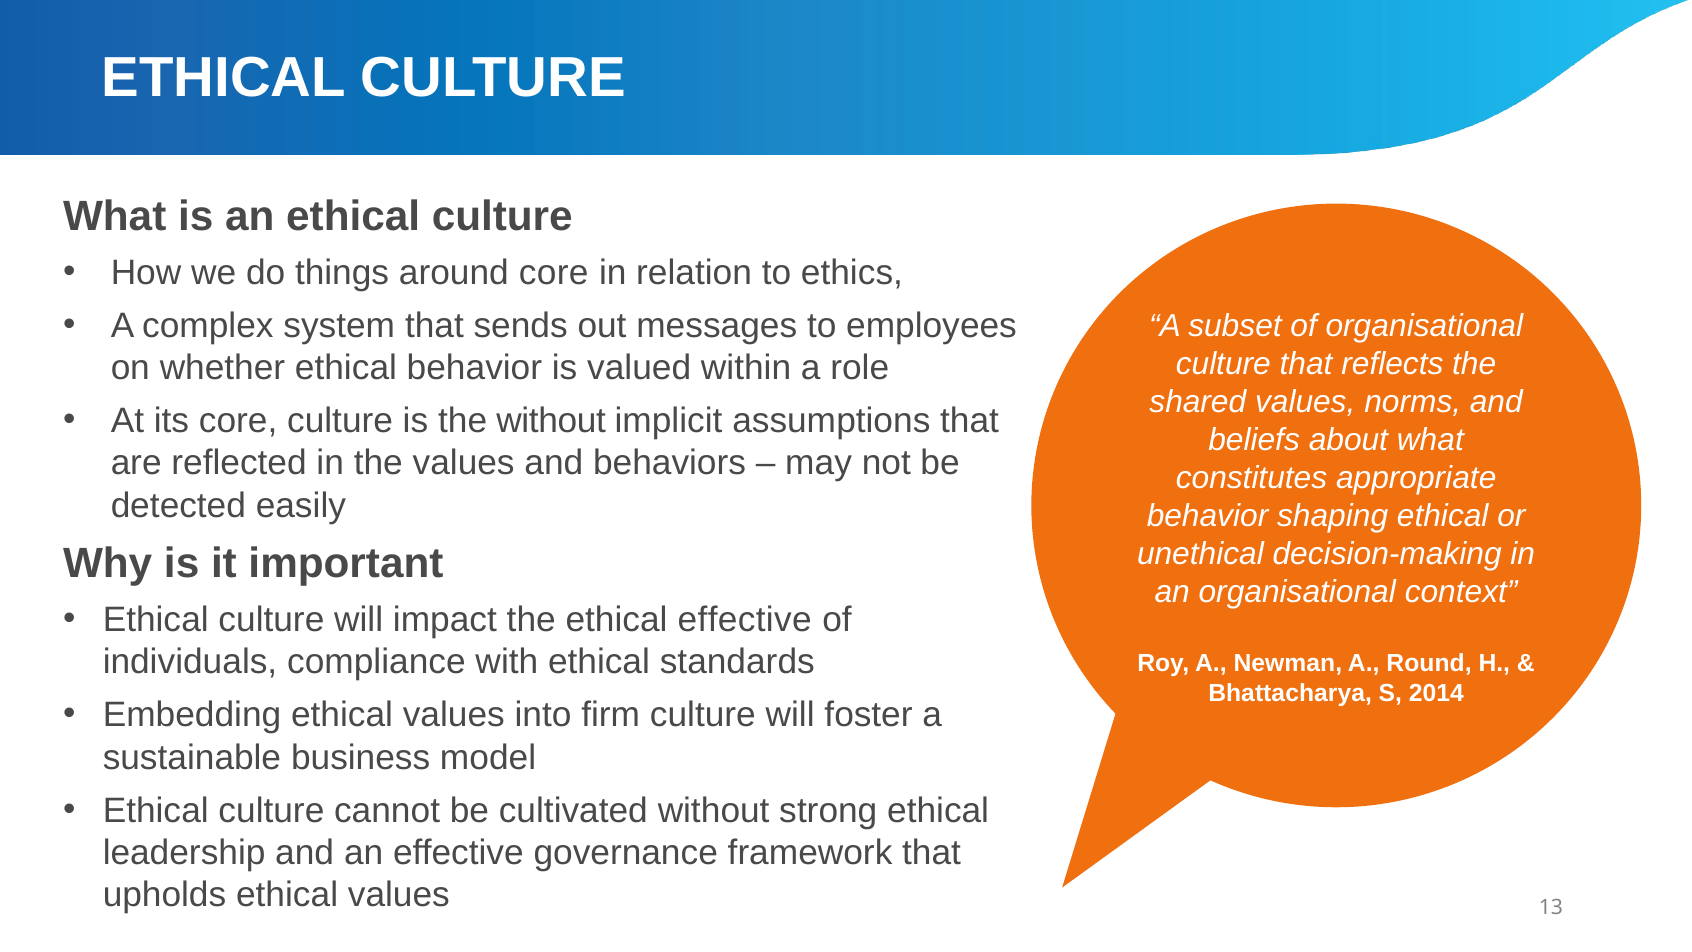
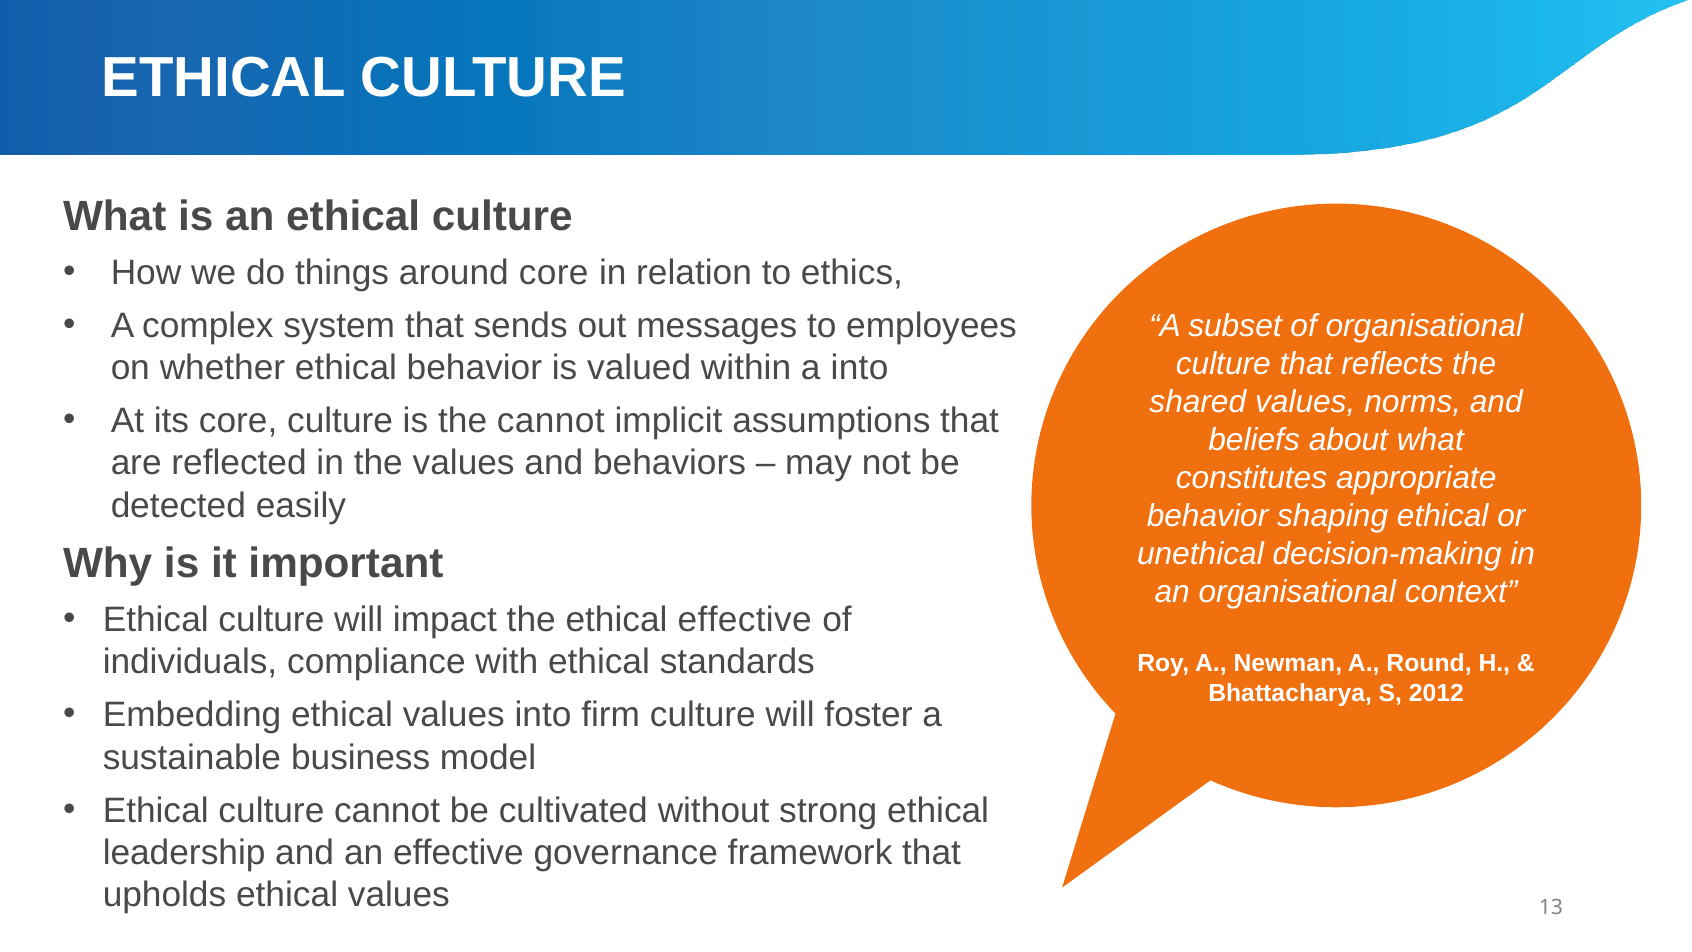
a role: role -> into
the without: without -> cannot
2014: 2014 -> 2012
